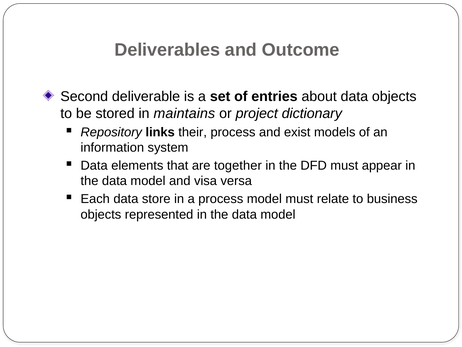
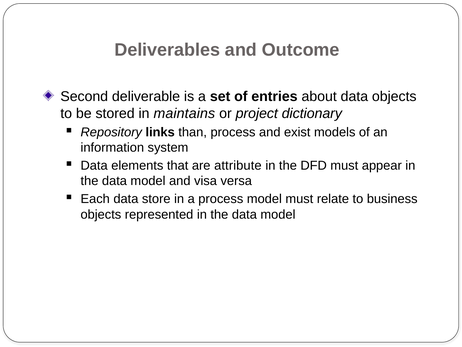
their: their -> than
together: together -> attribute
